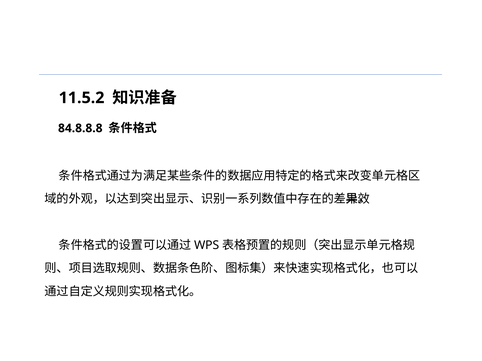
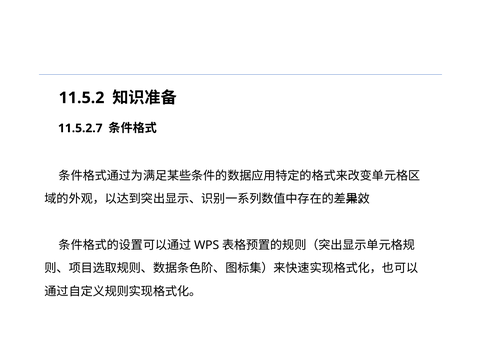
84.8.8.8: 84.8.8.8 -> 11.5.2.7
